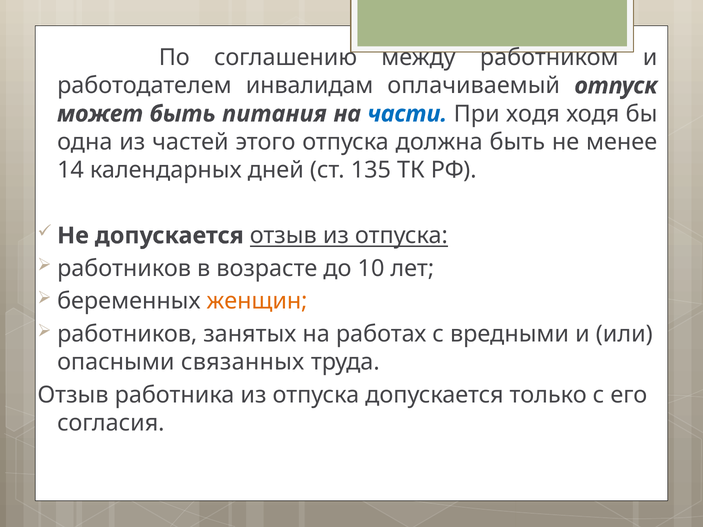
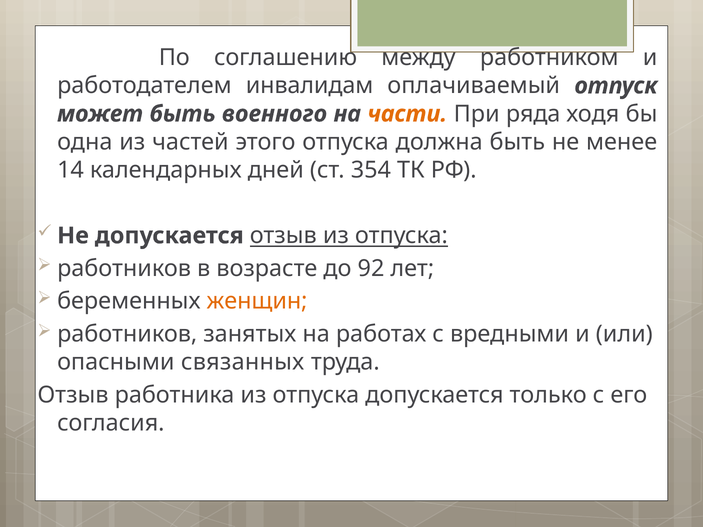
питания: питания -> военного
части colour: blue -> orange
При ходя: ходя -> ряда
135: 135 -> 354
10: 10 -> 92
